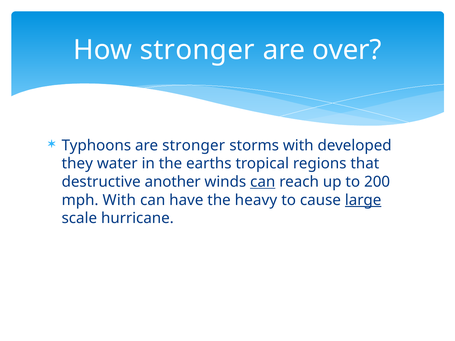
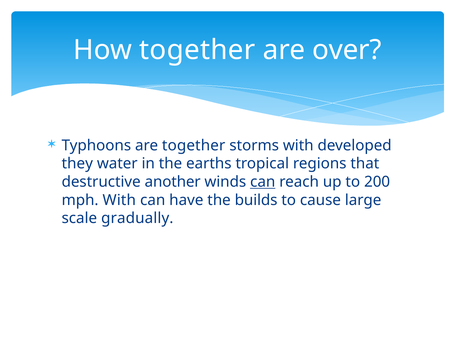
How stronger: stronger -> together
are stronger: stronger -> together
heavy: heavy -> builds
large underline: present -> none
hurricane: hurricane -> gradually
